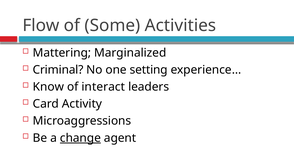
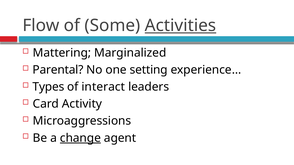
Activities underline: none -> present
Criminal: Criminal -> Parental
Know: Know -> Types
